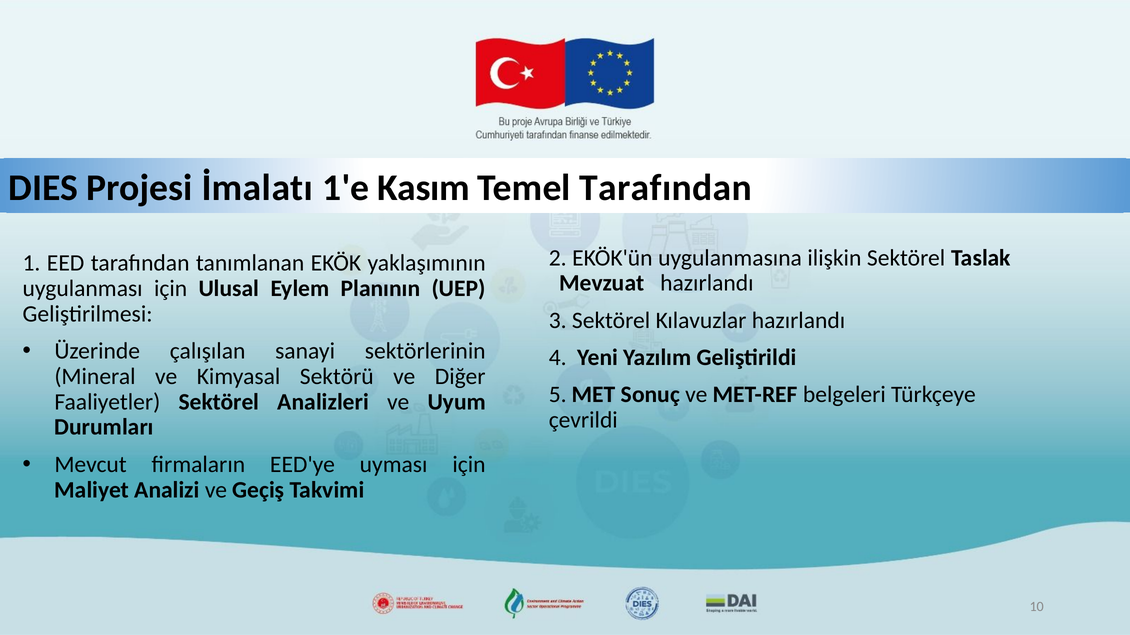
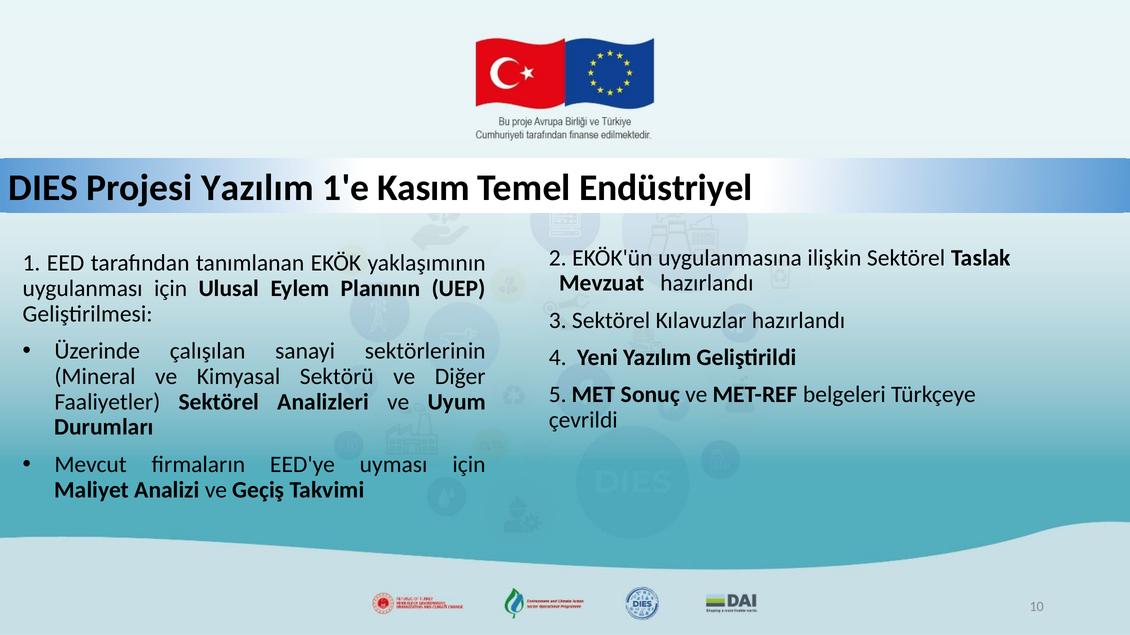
Projesi İmalatı: İmalatı -> Yazılım
Temel Tarafından: Tarafından -> Endüstriyel
